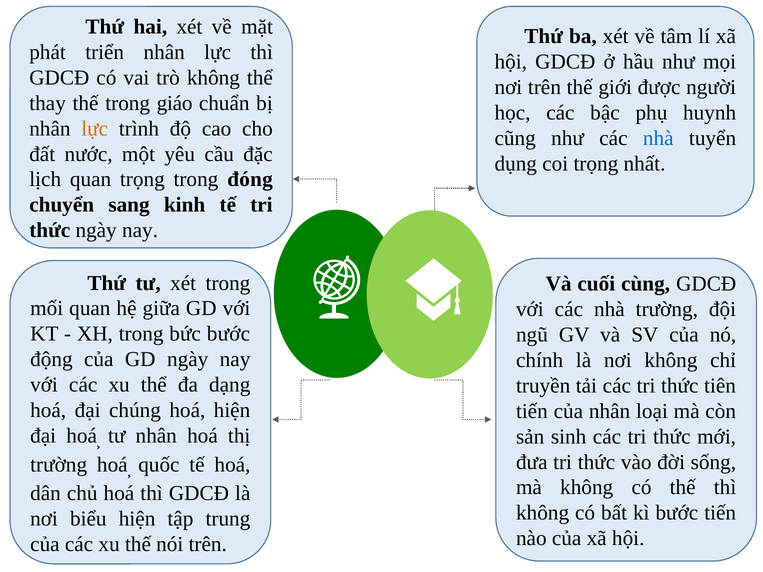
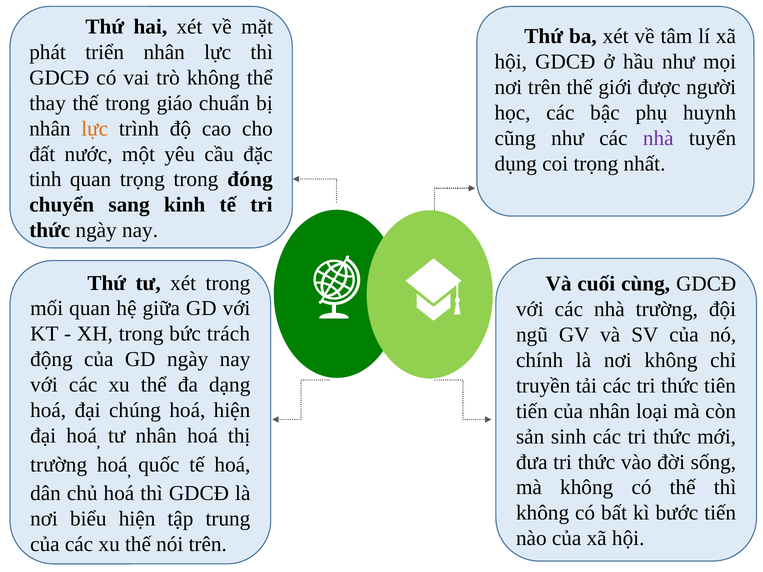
nhà at (658, 138) colour: blue -> purple
lịch: lịch -> tinh
bức bước: bước -> trách
